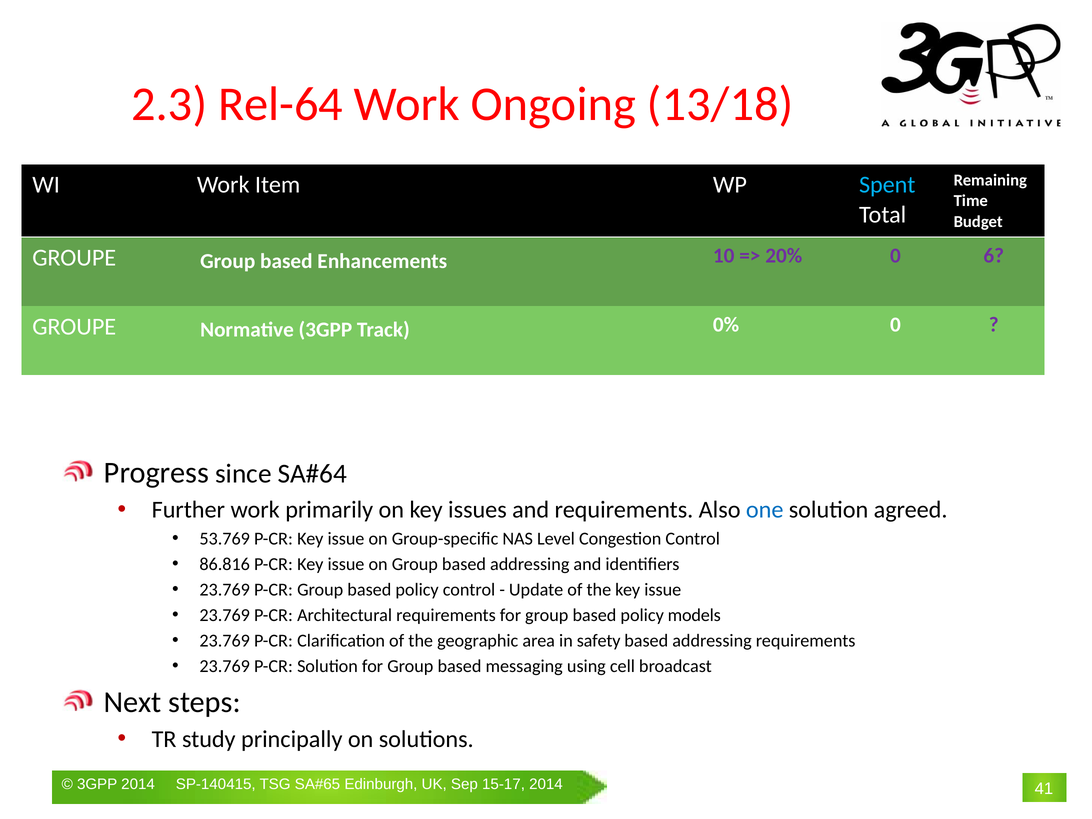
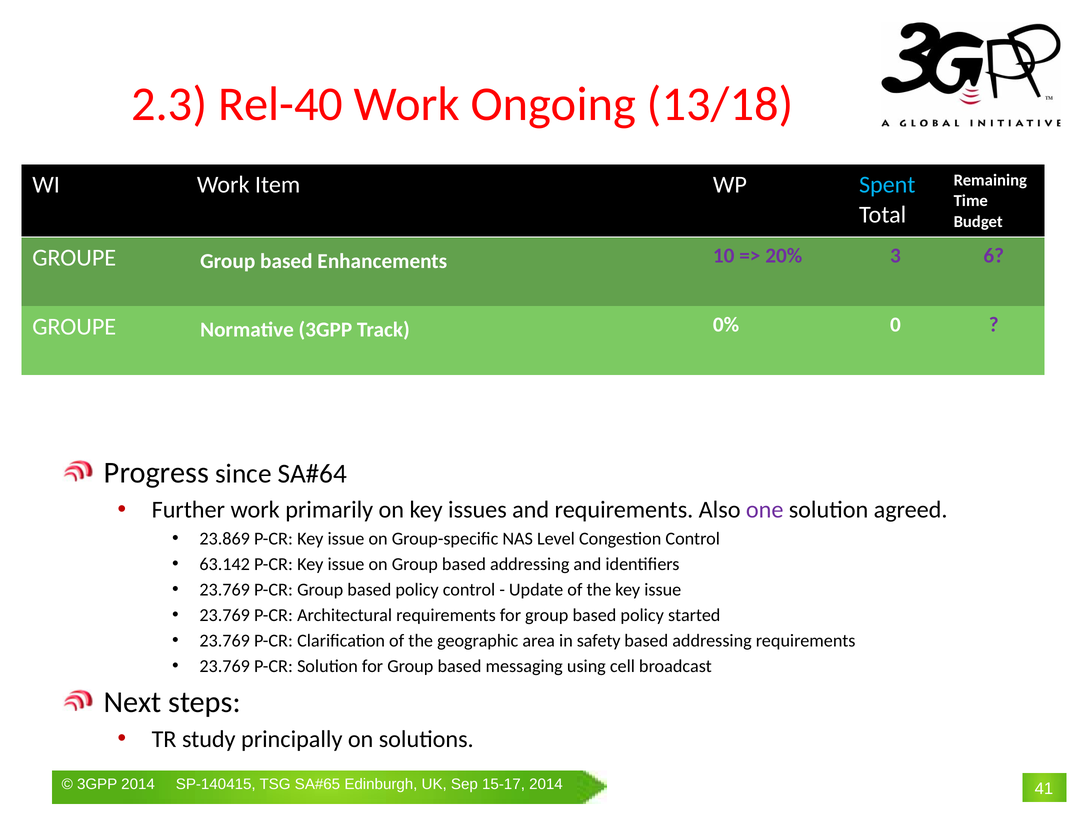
Rel-64: Rel-64 -> Rel-40
20% 0: 0 -> 3
one colour: blue -> purple
53.769: 53.769 -> 23.869
86.816: 86.816 -> 63.142
models: models -> started
